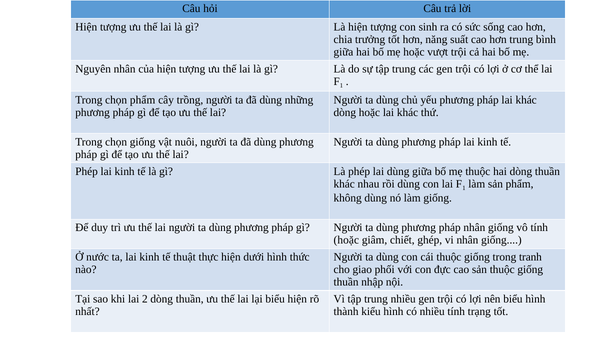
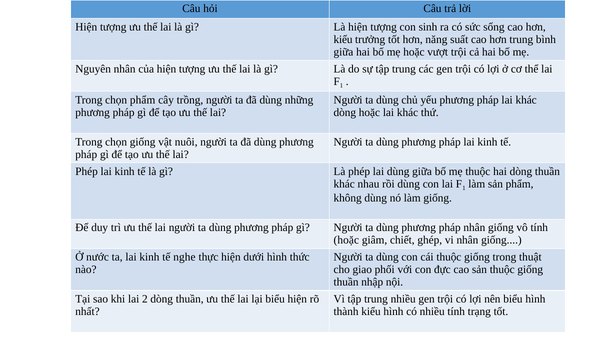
chia at (343, 39): chia -> kiểu
thuật: thuật -> nghe
tranh: tranh -> thuật
